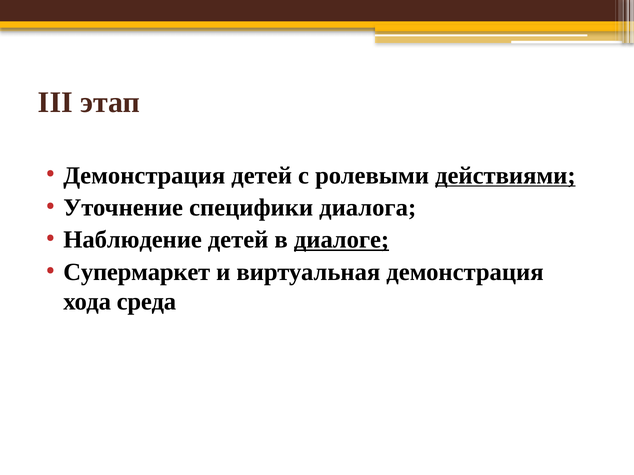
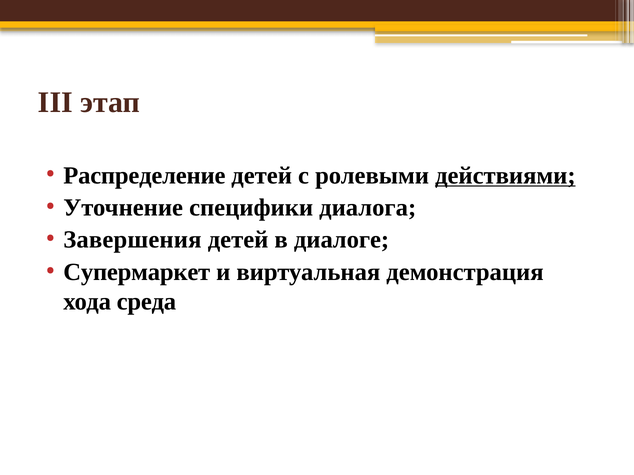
Демонстрация at (144, 176): Демонстрация -> Распределение
Наблюдение: Наблюдение -> Завершения
диалоге underline: present -> none
